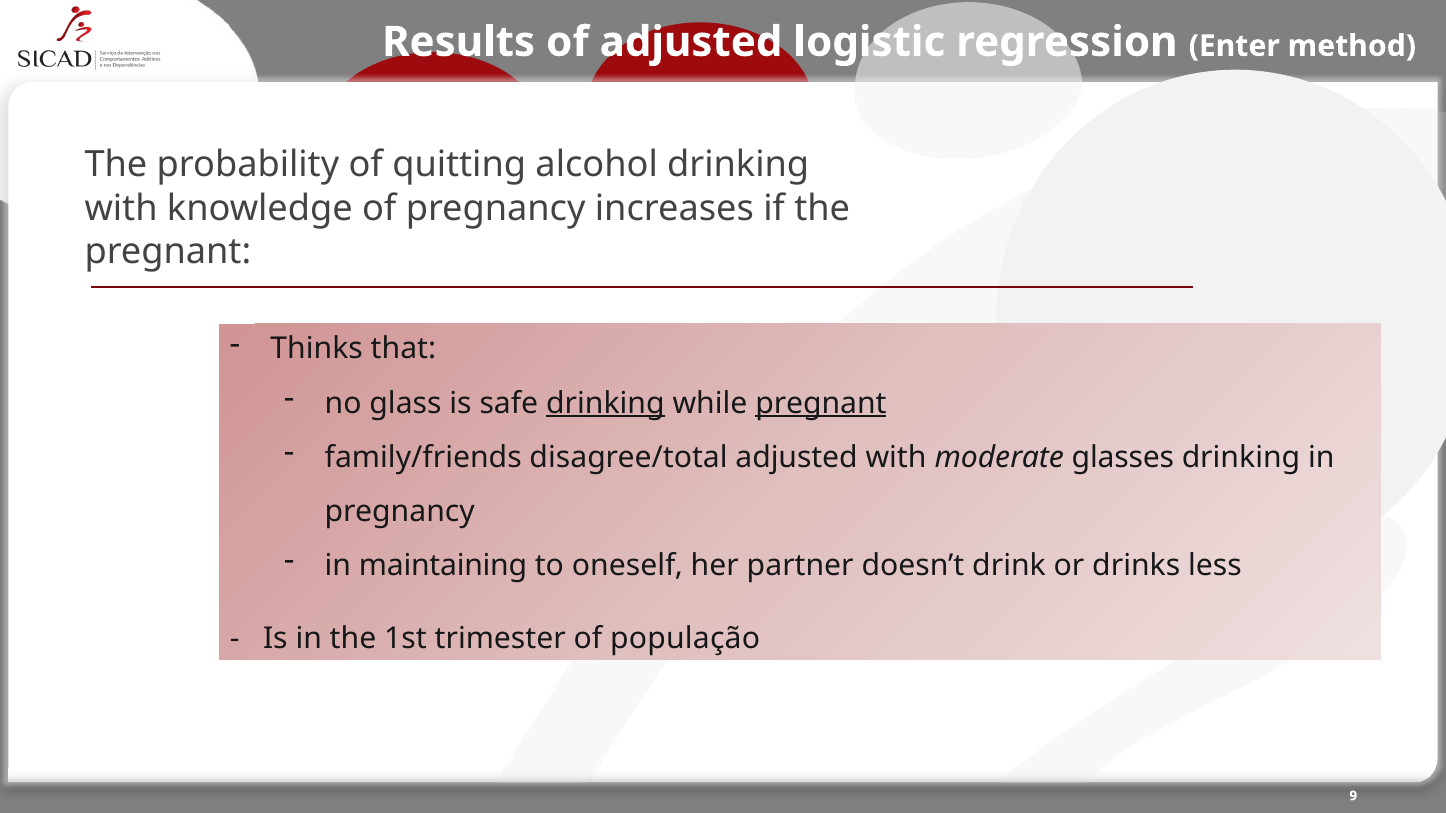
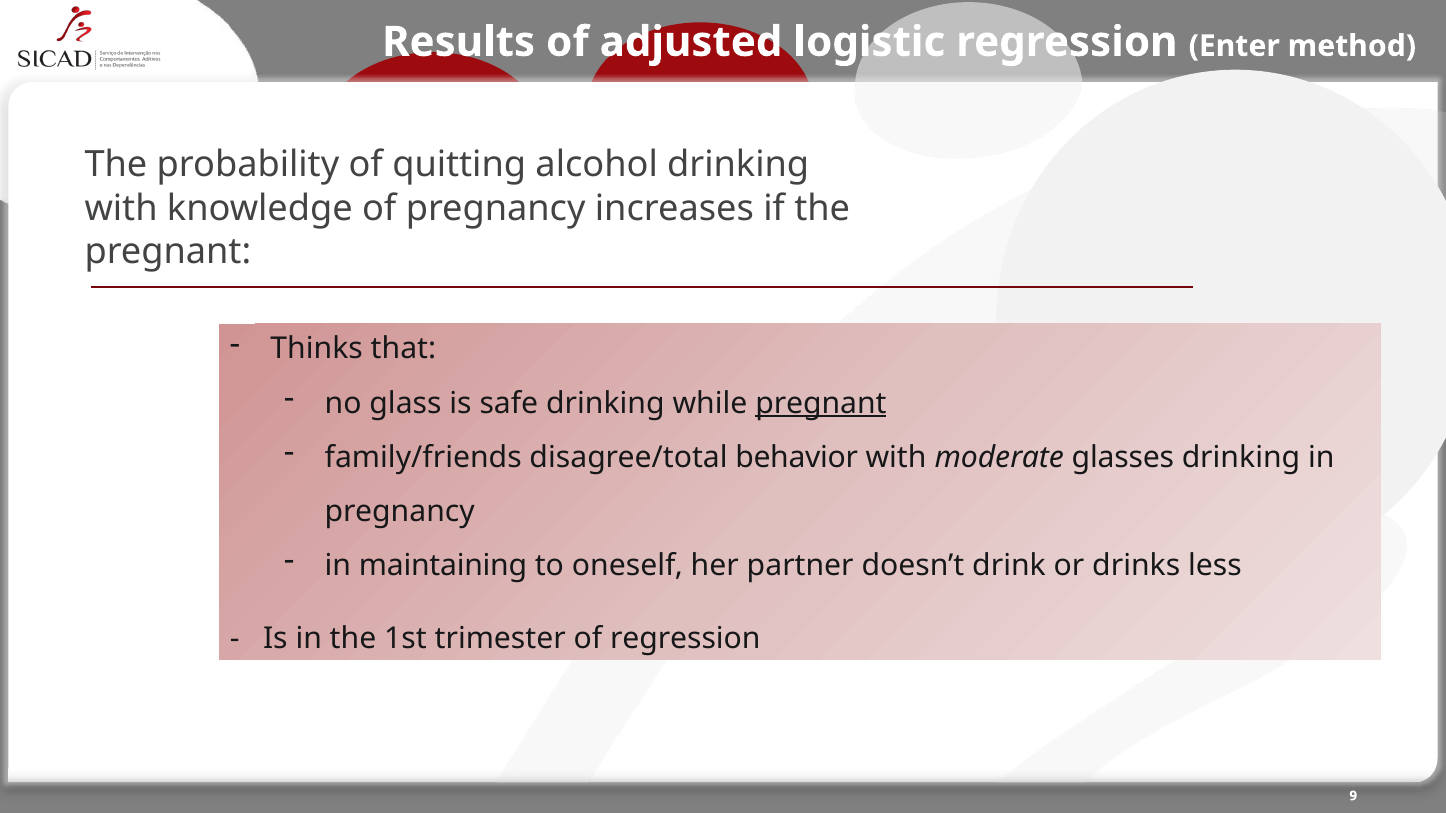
drinking at (605, 403) underline: present -> none
disagree/total adjusted: adjusted -> behavior
of população: população -> regression
